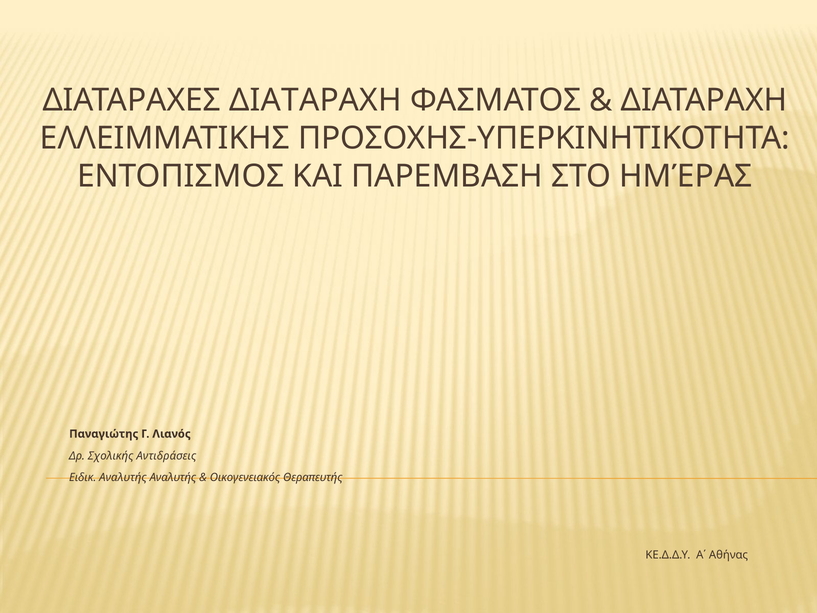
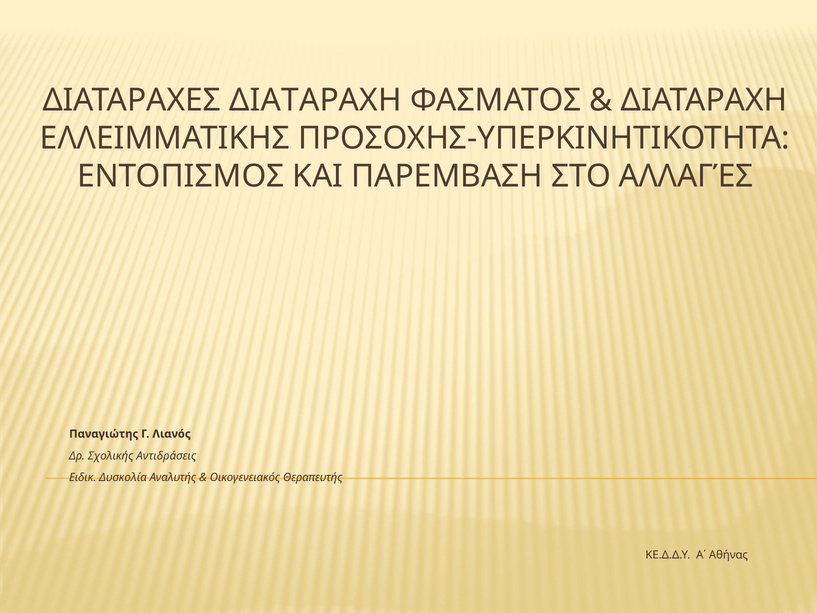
ΗΜΈΡΑΣ: ΗΜΈΡΑΣ -> ΑΛΛΑΓΈΣ
Ειδικ Αναλυτής: Αναλυτής -> Δυσκολία
